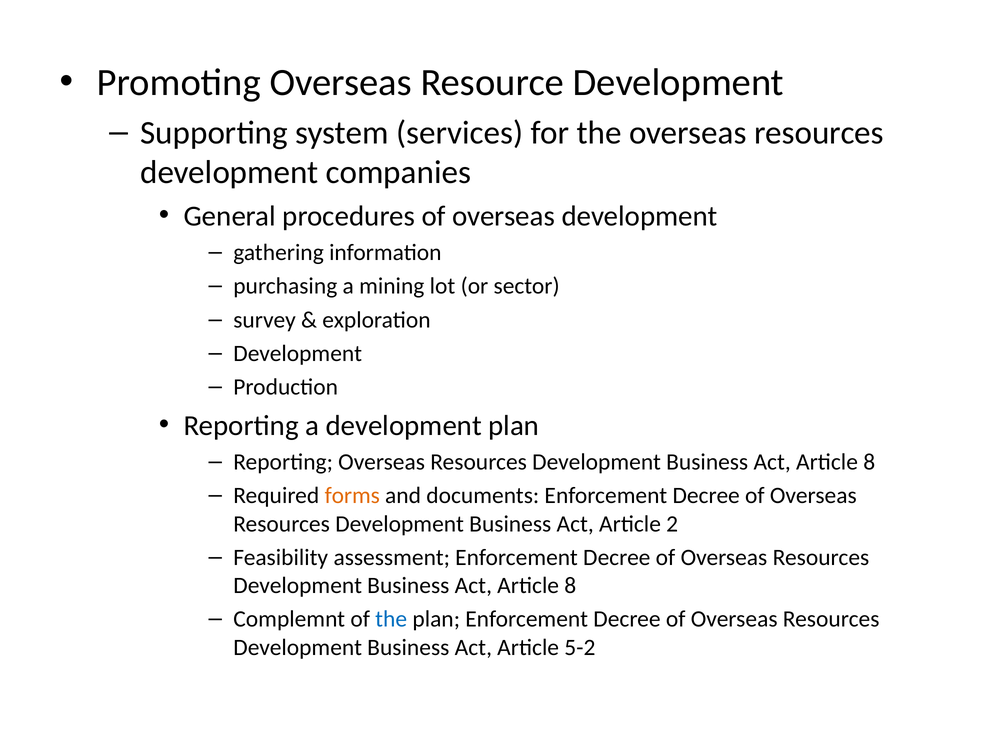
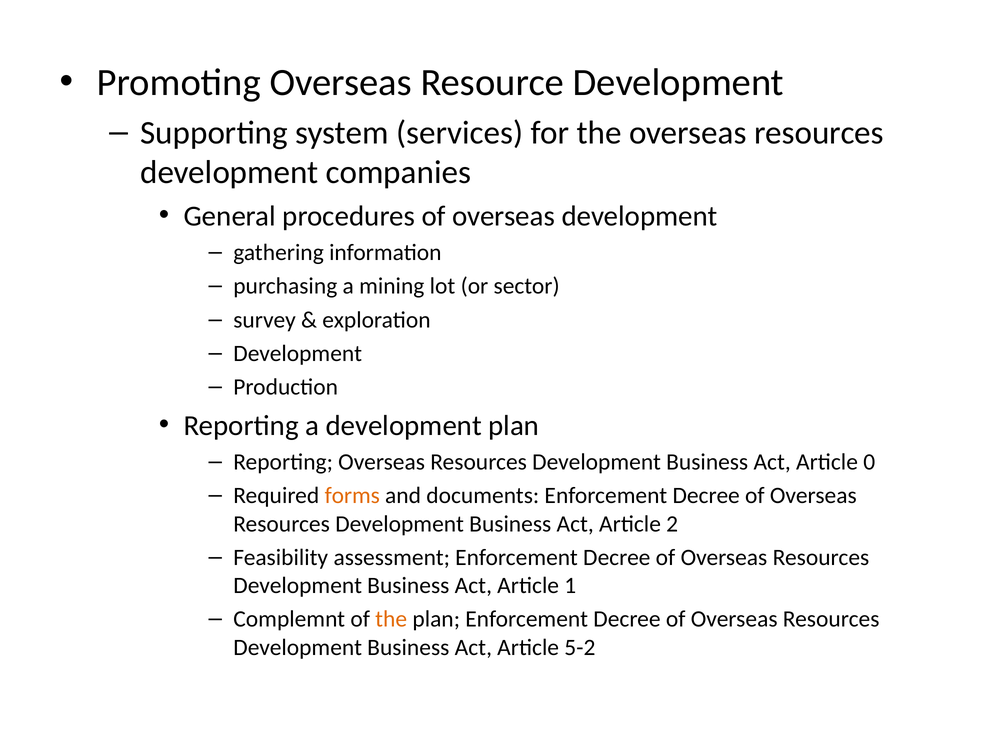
8 at (869, 463): 8 -> 0
8 at (570, 586): 8 -> 1
the at (391, 620) colour: blue -> orange
